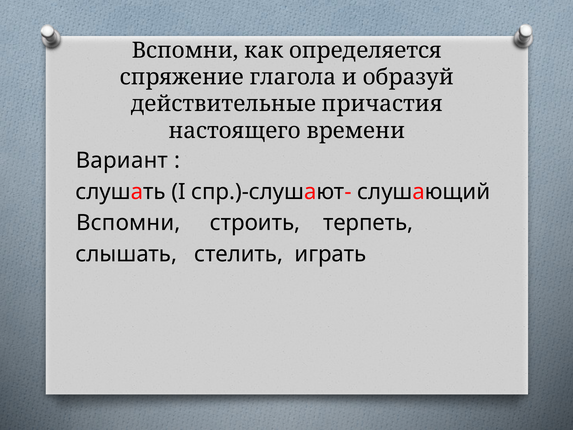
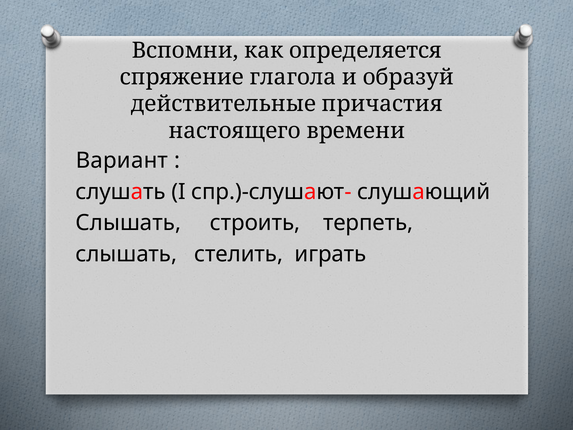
Вспомни at (128, 223): Вспомни -> Слышать
